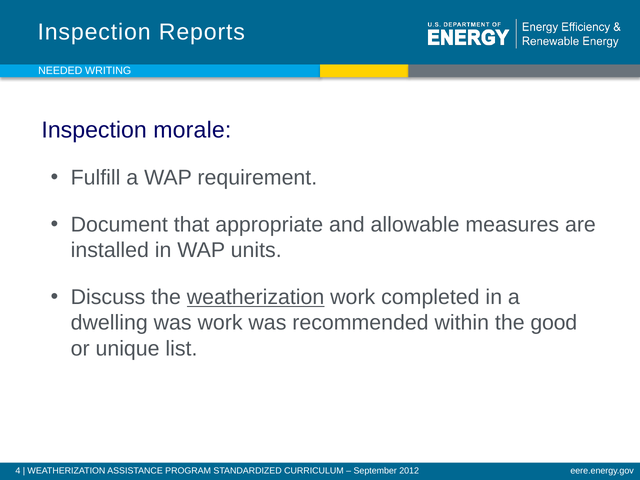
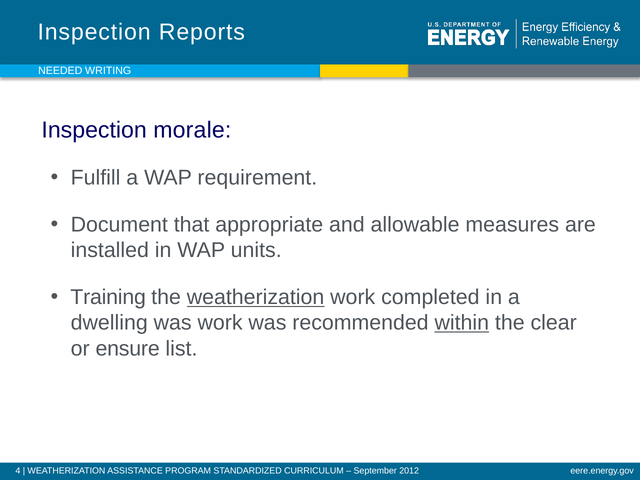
Discuss: Discuss -> Training
within underline: none -> present
good: good -> clear
unique: unique -> ensure
